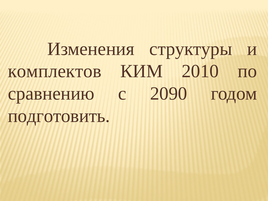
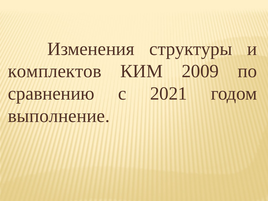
2010: 2010 -> 2009
2090: 2090 -> 2021
подготовить: подготовить -> выполнение
